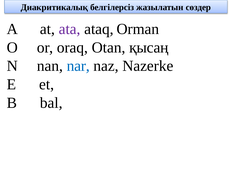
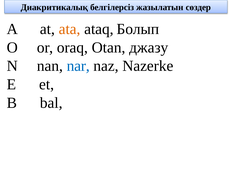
ata colour: purple -> orange
Orman: Orman -> Болып
қысаң: қысаң -> джазу
